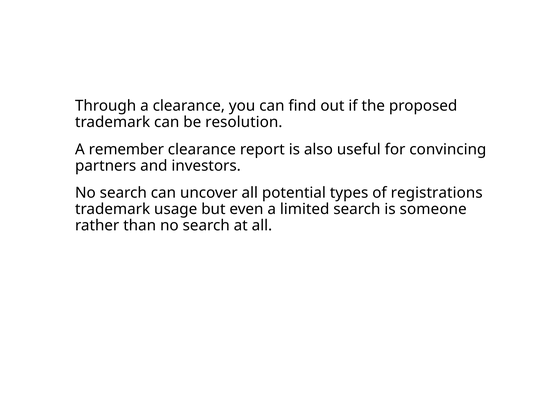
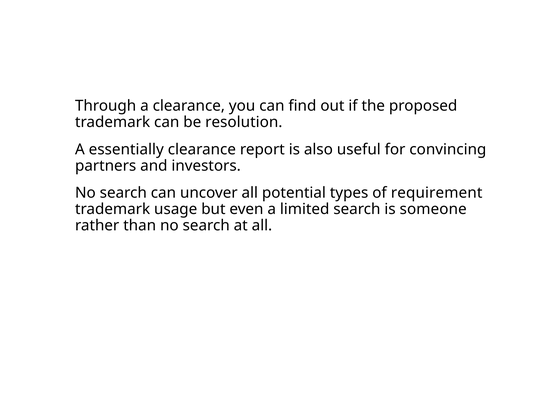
remember: remember -> essentially
registrations: registrations -> requirement
